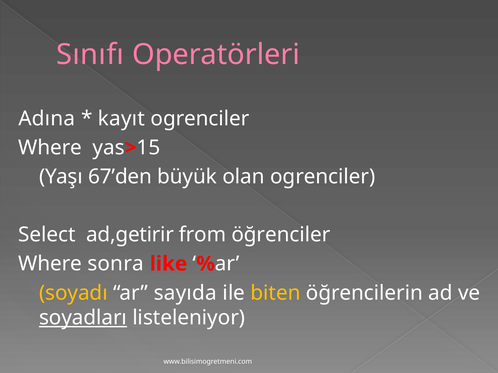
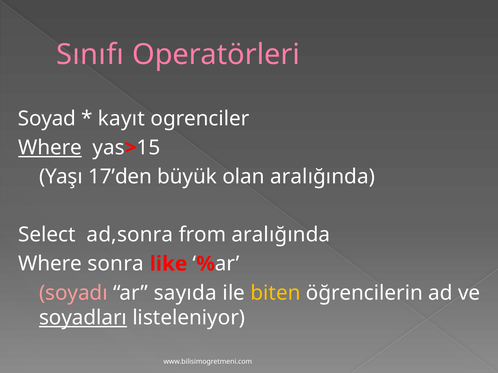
Adına: Adına -> Soyad
Where at (50, 148) underline: none -> present
67’den: 67’den -> 17’den
olan ogrenciler: ogrenciler -> aralığında
ad,getirir: ad,getirir -> ad,sonra
from öğrenciler: öğrenciler -> aralığında
soyadı colour: yellow -> pink
